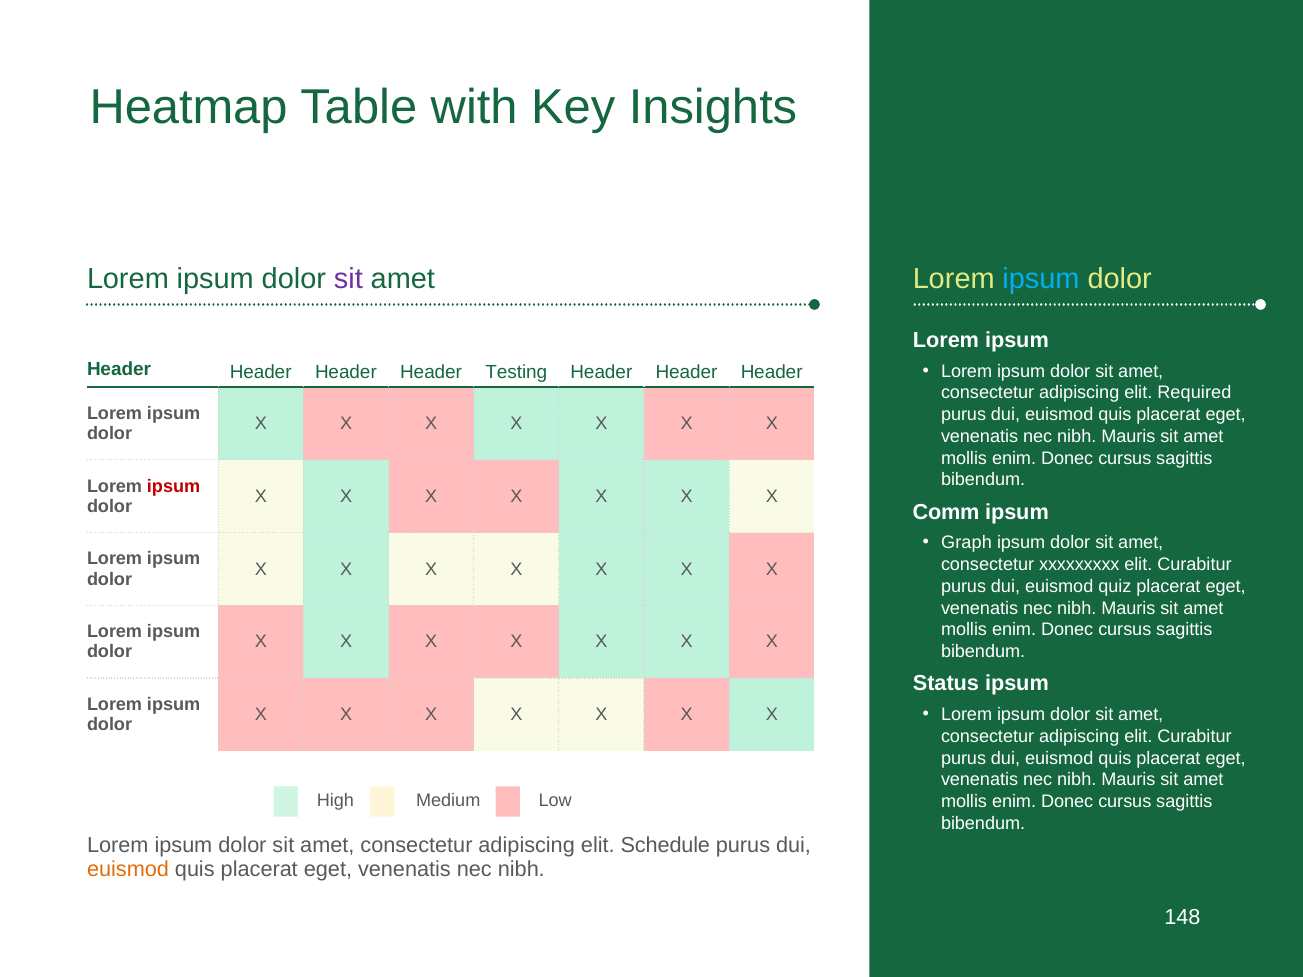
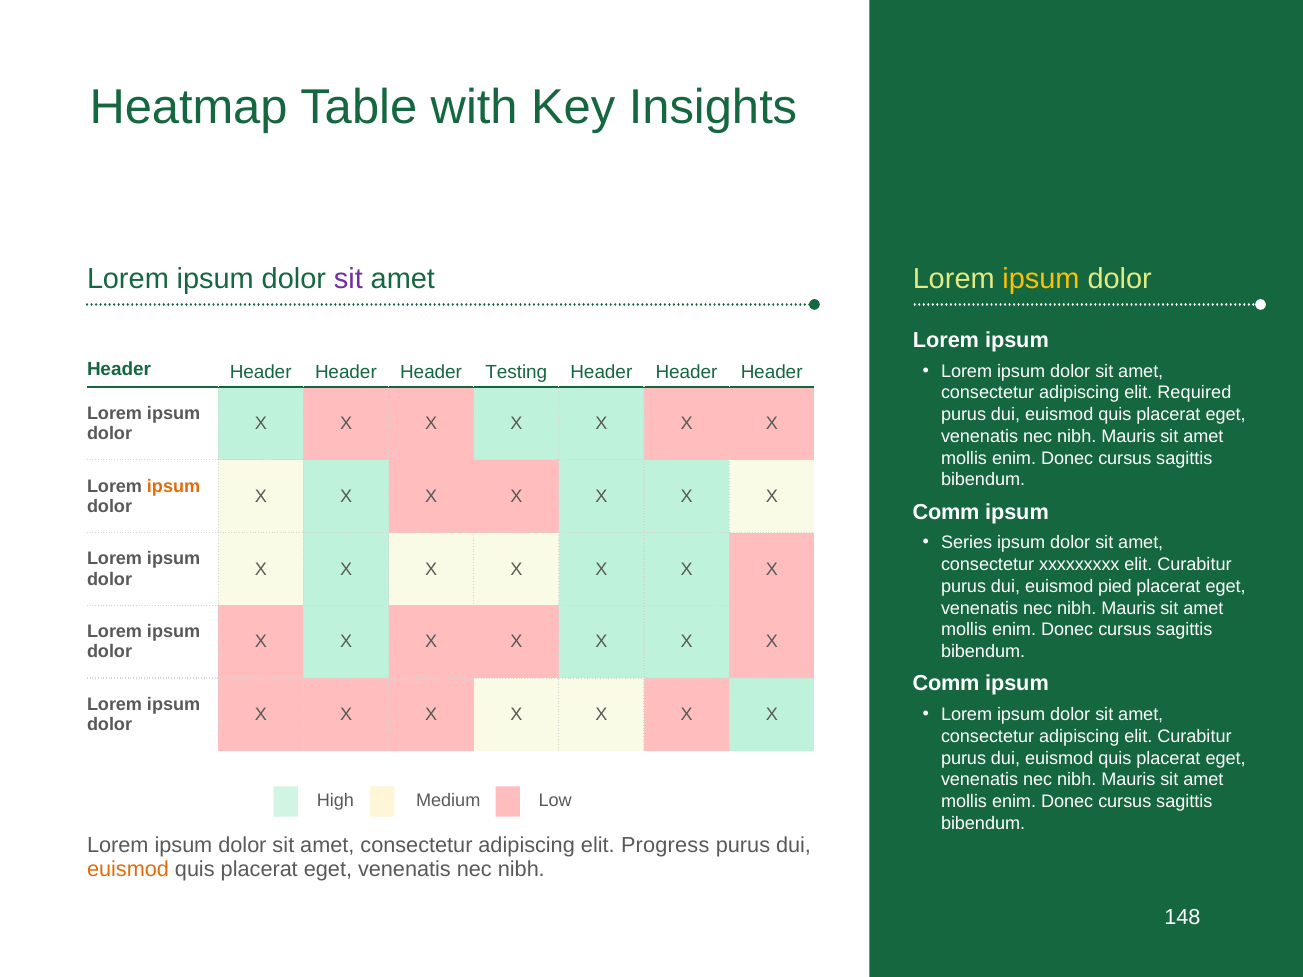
ipsum at (1041, 279) colour: light blue -> yellow
ipsum at (174, 486) colour: red -> orange
Graph: Graph -> Series
quiz: quiz -> pied
Status at (946, 684): Status -> Comm
Schedule: Schedule -> Progress
